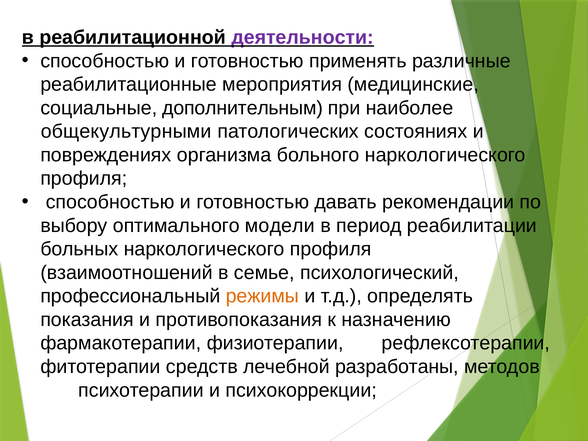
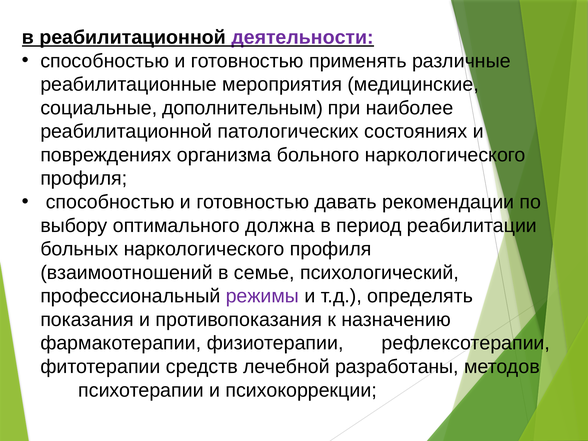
общекультурными at (126, 131): общекультурными -> реабилитационной
модели: модели -> должна
режимы colour: orange -> purple
